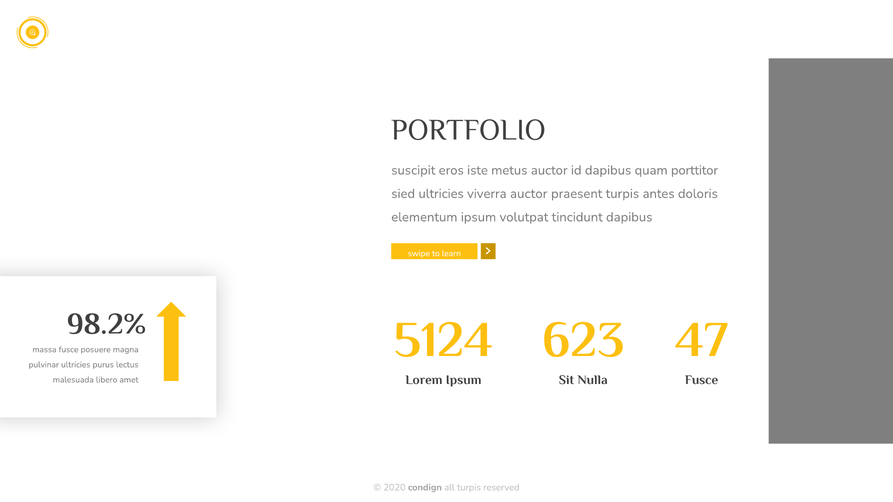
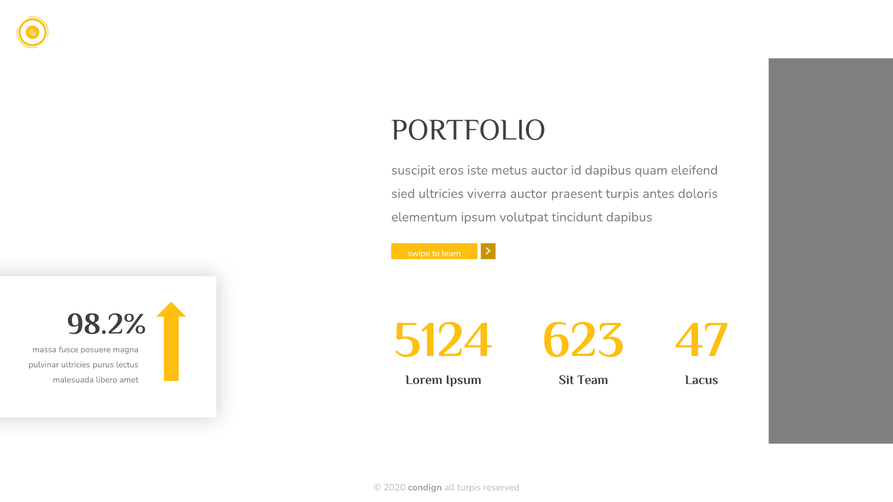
porttitor: porttitor -> eleifend
Nulla: Nulla -> Team
Fusce at (702, 380): Fusce -> Lacus
